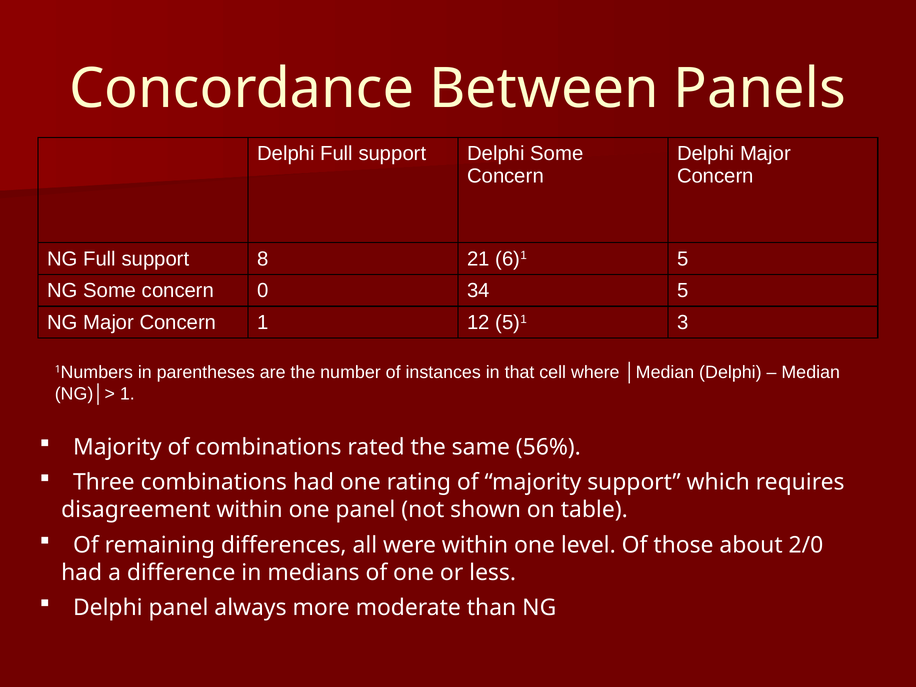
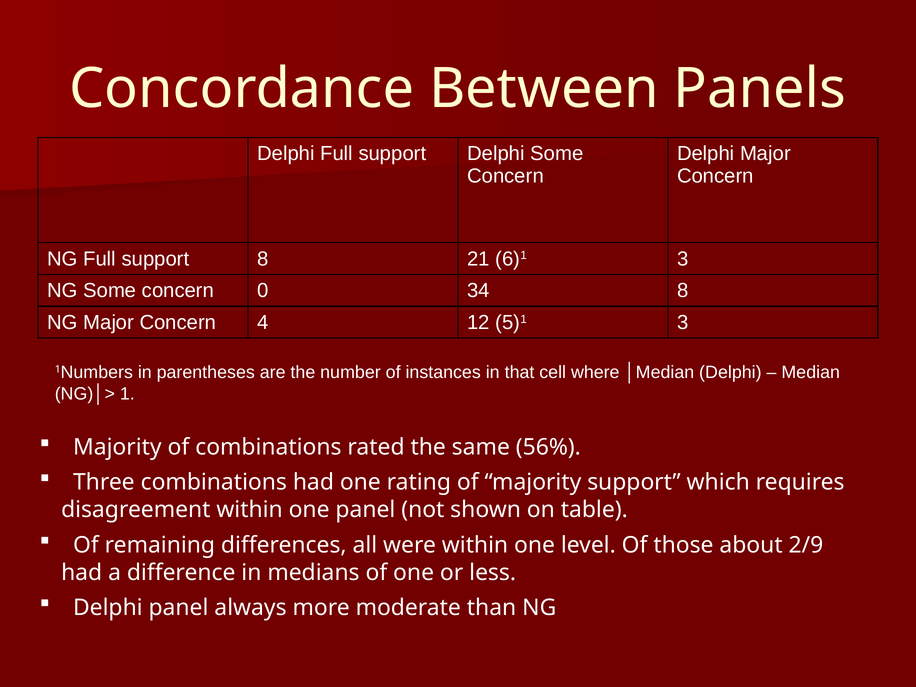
6)1 5: 5 -> 3
34 5: 5 -> 8
Concern 1: 1 -> 4
2/0: 2/0 -> 2/9
